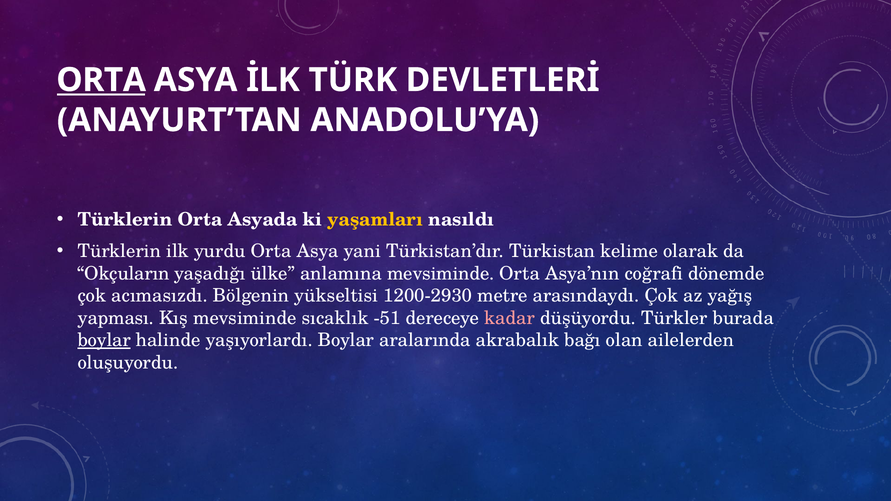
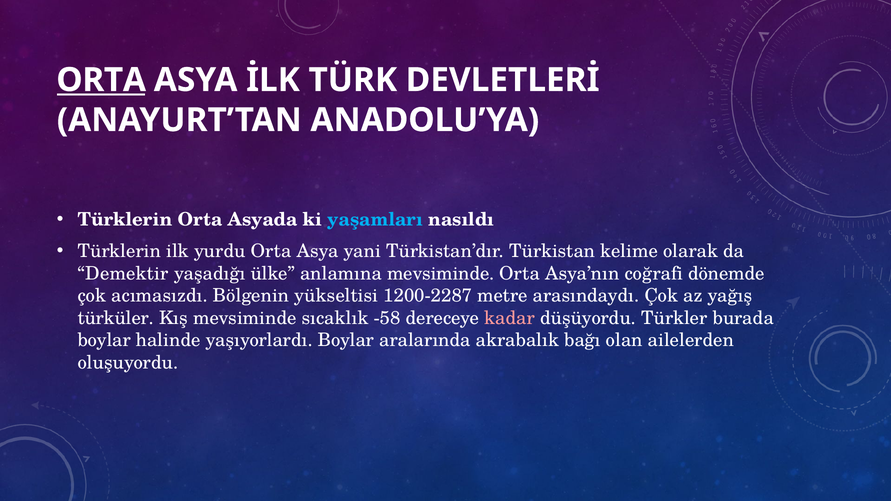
yaşamları colour: yellow -> light blue
Okçuların: Okçuların -> Demektir
1200-2930: 1200-2930 -> 1200-2287
yapması: yapması -> türküler
-51: -51 -> -58
boylar at (104, 340) underline: present -> none
